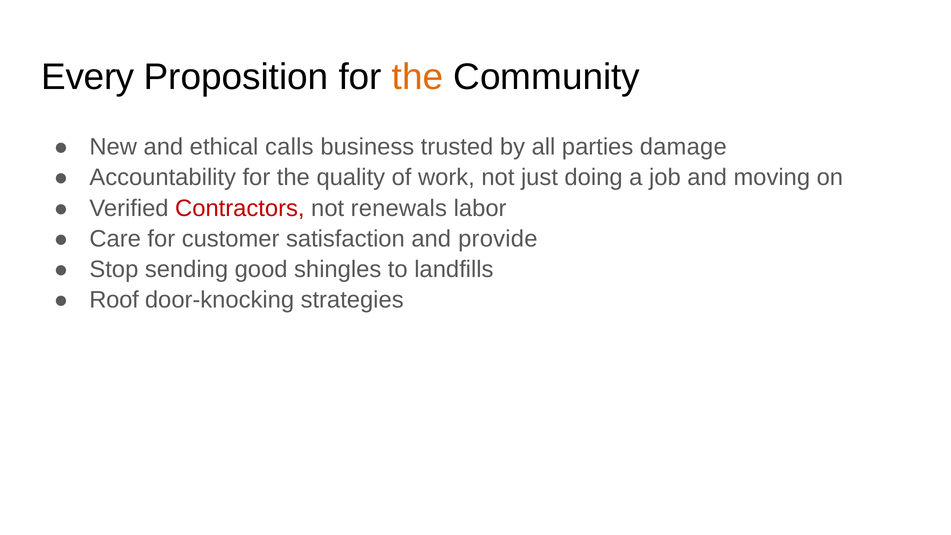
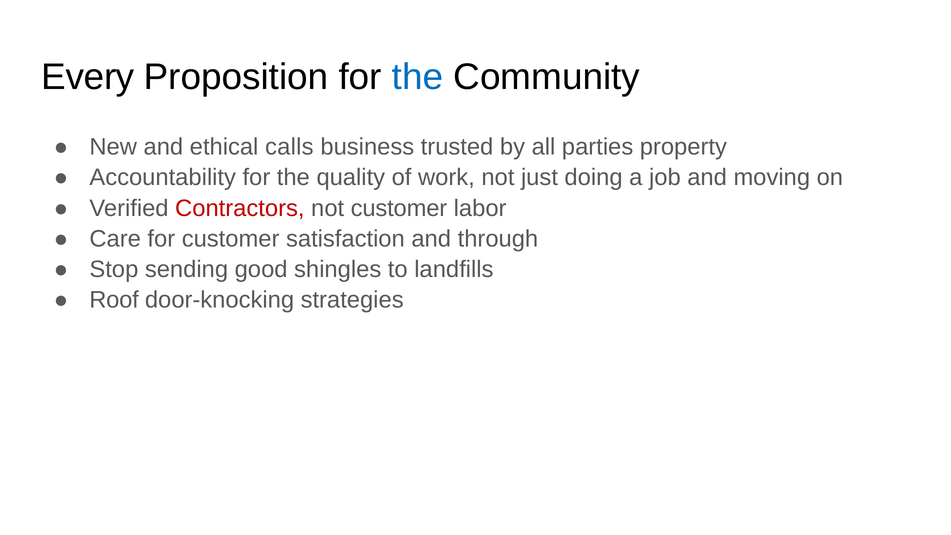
the at (417, 77) colour: orange -> blue
damage: damage -> property
not renewals: renewals -> customer
provide: provide -> through
